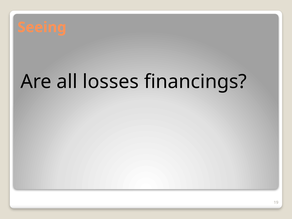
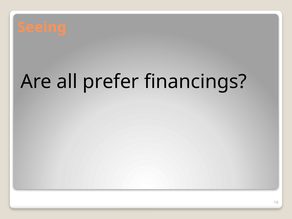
losses: losses -> prefer
